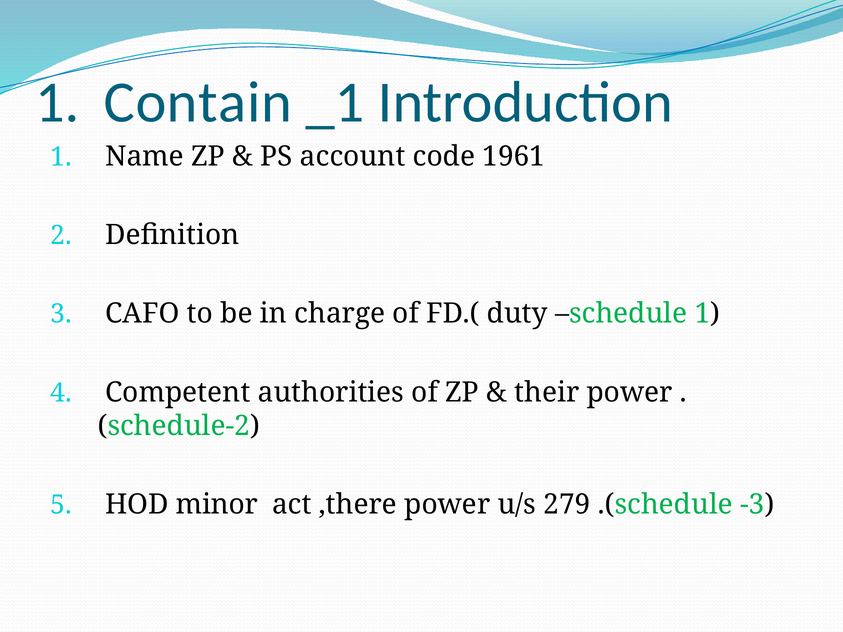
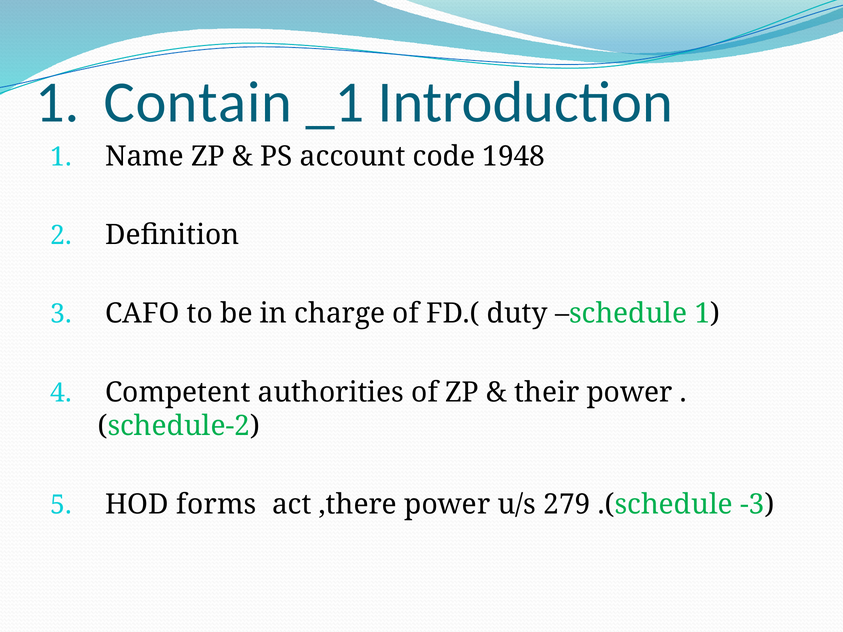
1961: 1961 -> 1948
minor: minor -> forms
